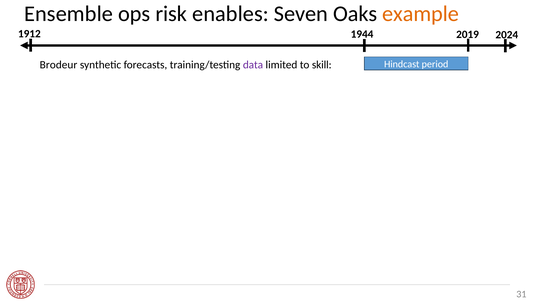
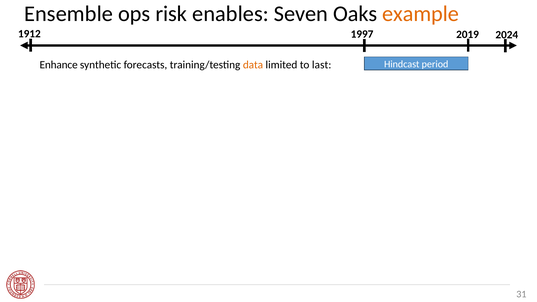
1944: 1944 -> 1997
Brodeur: Brodeur -> Enhance
data colour: purple -> orange
skill: skill -> last
